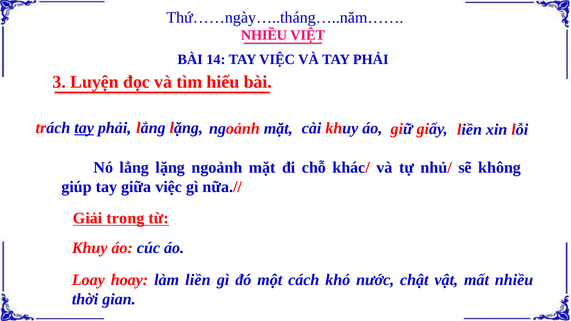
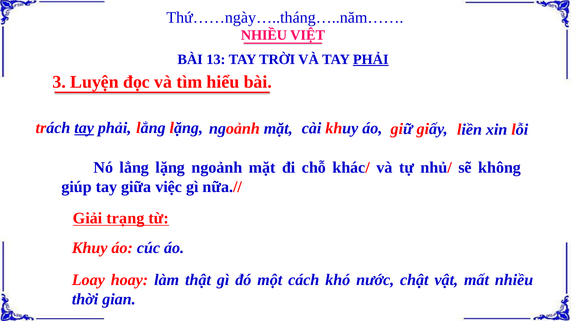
14: 14 -> 13
TAY VIỆC: VIỆC -> TRỜI
PHẢI at (371, 59) underline: none -> present
trong: trong -> trạng
làm liền: liền -> thật
